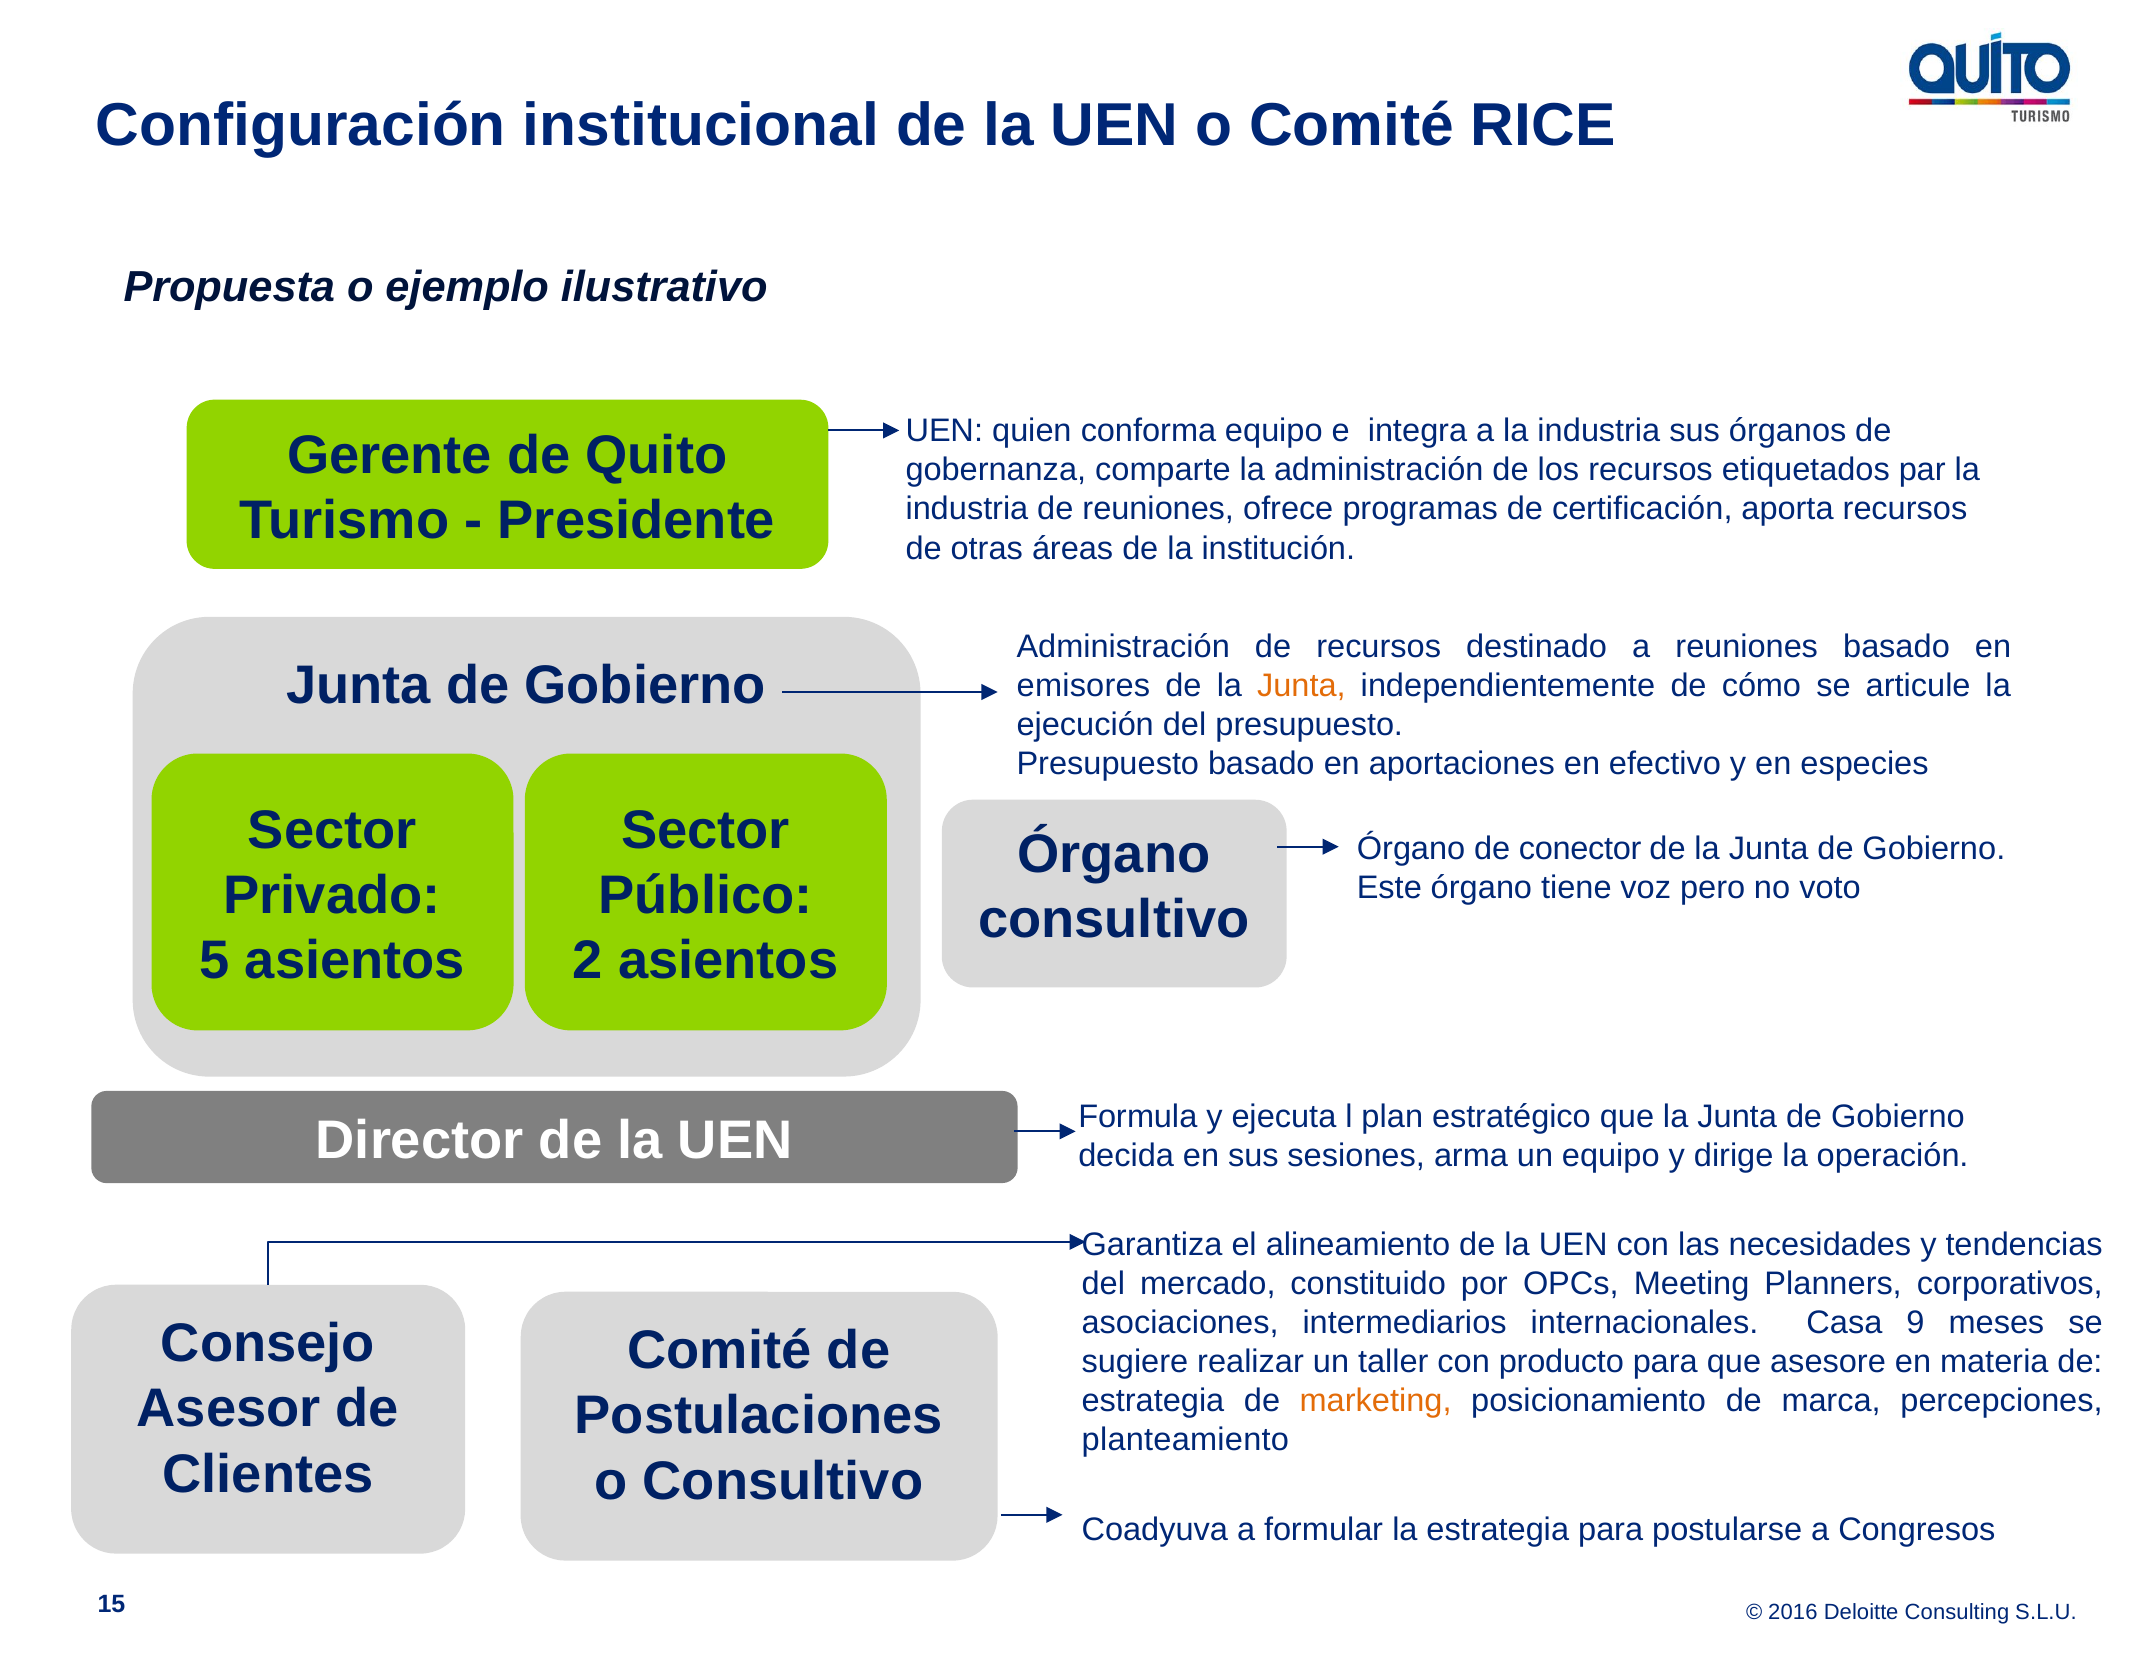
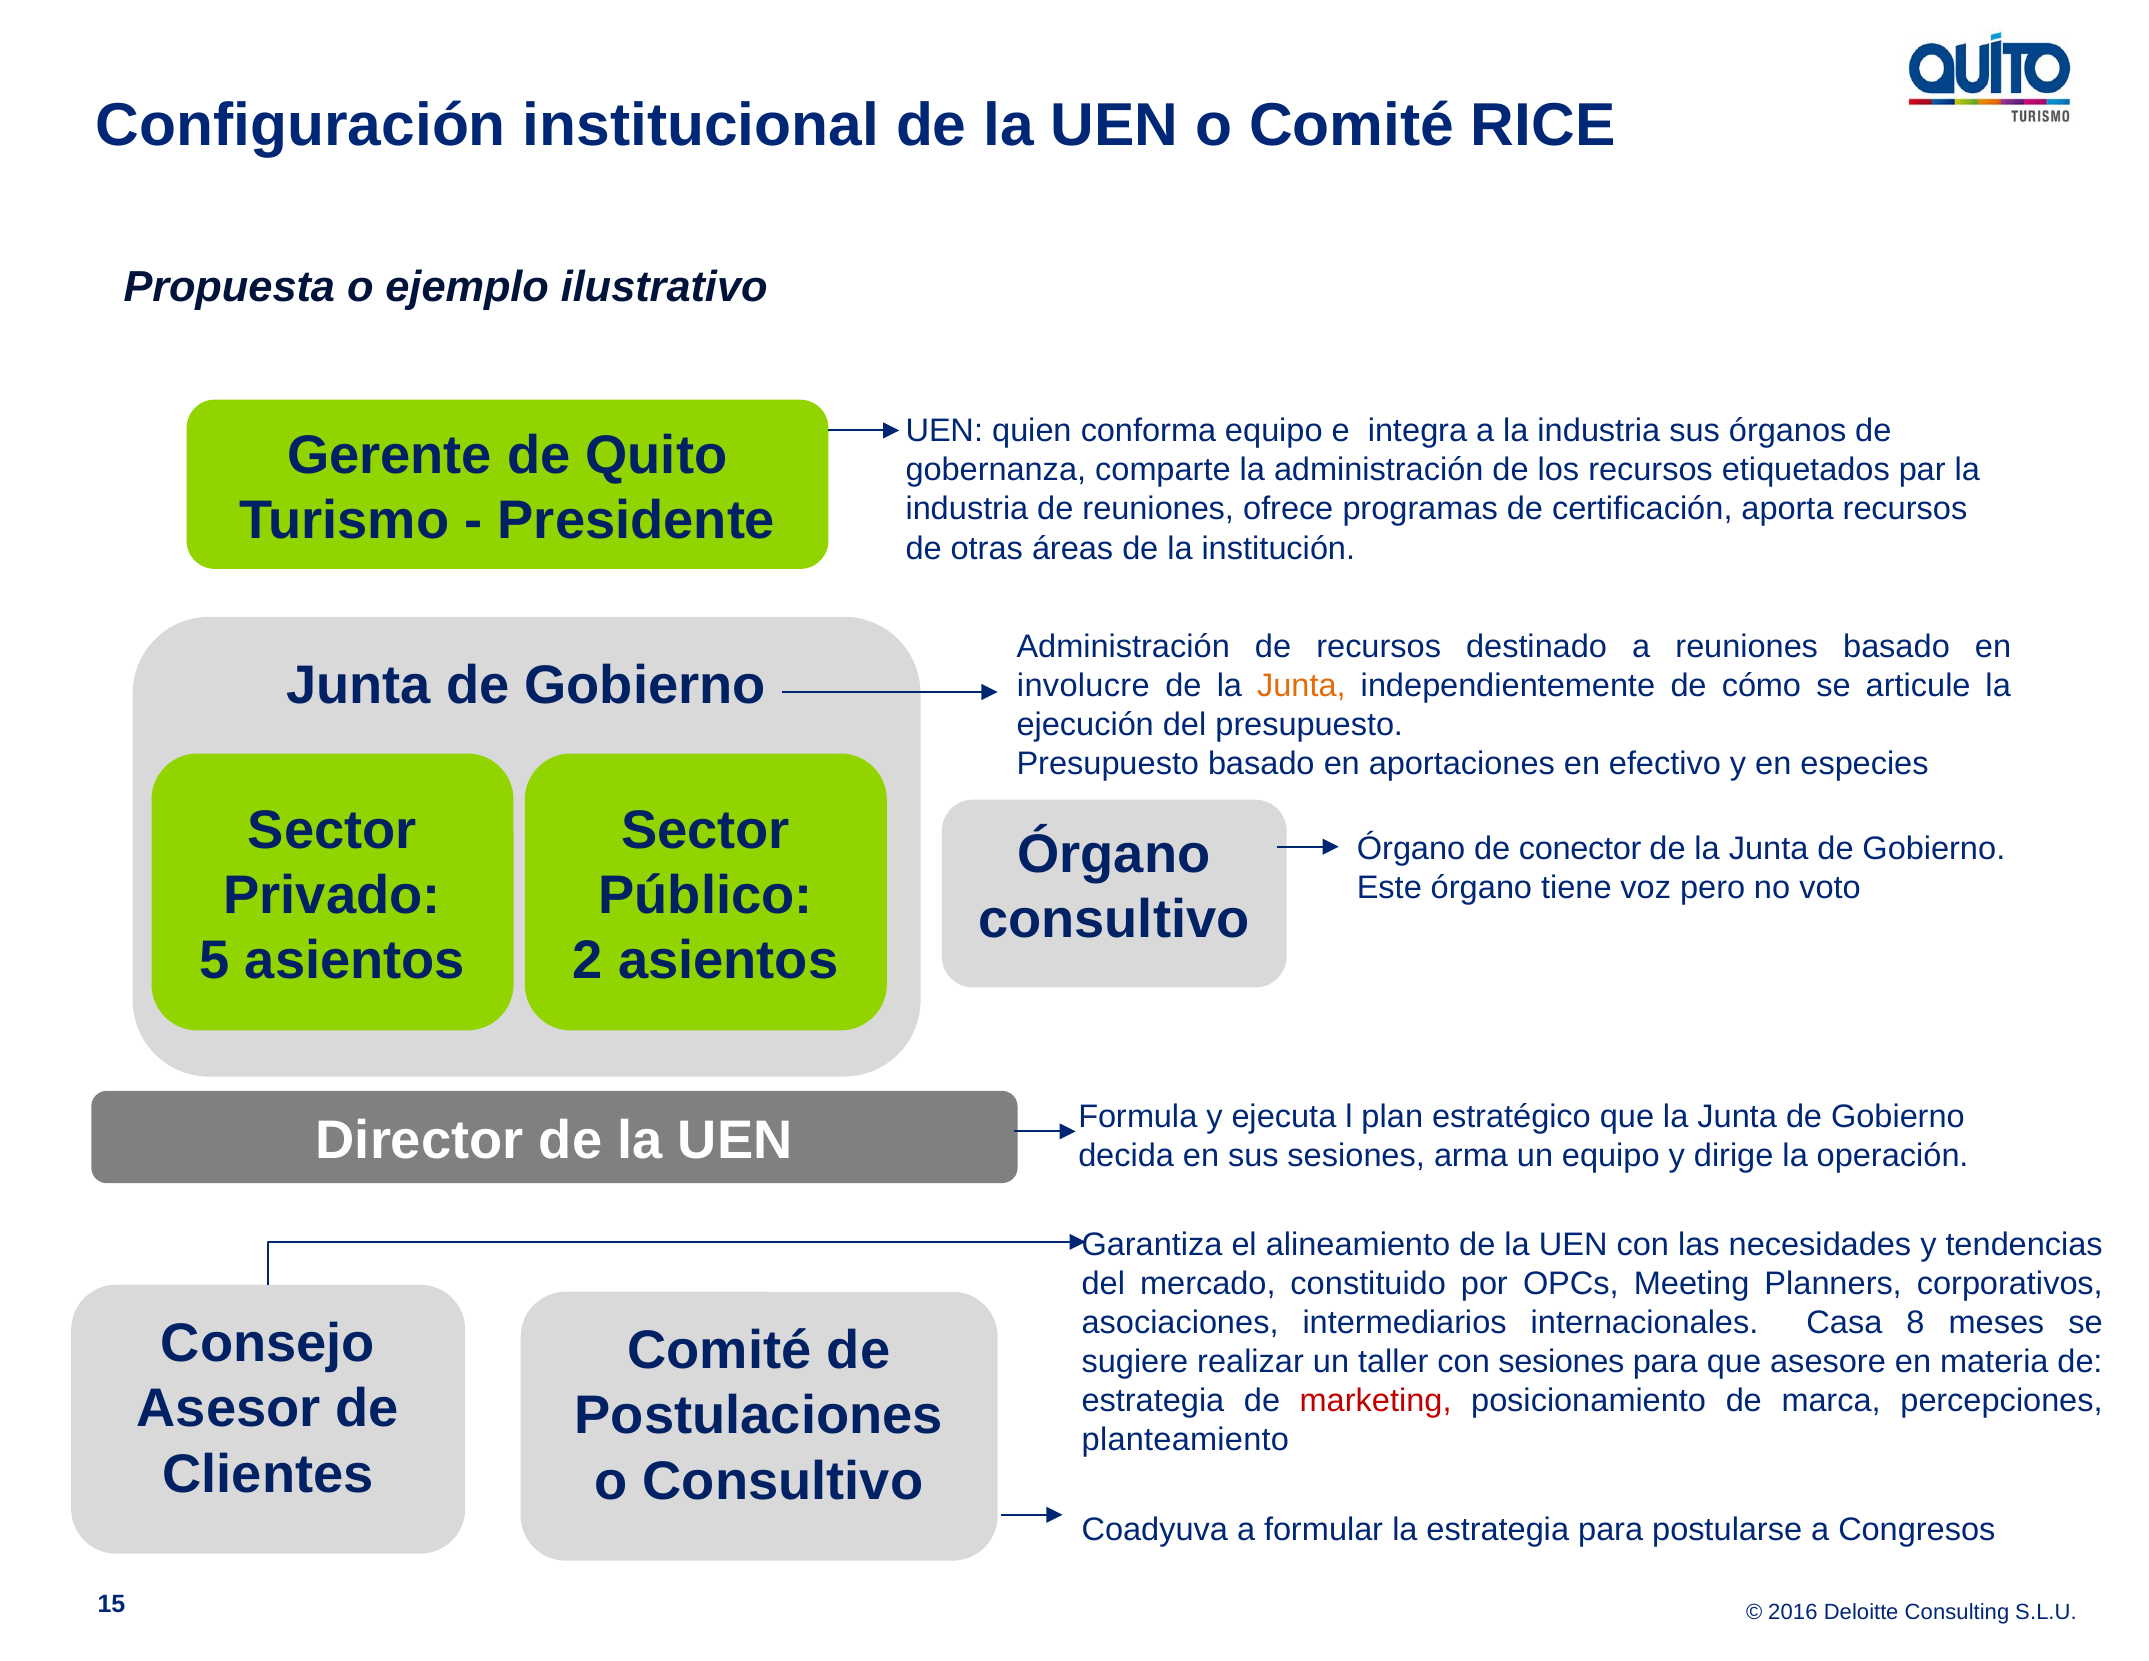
emisores: emisores -> involucre
9: 9 -> 8
con producto: producto -> sesiones
marketing colour: orange -> red
